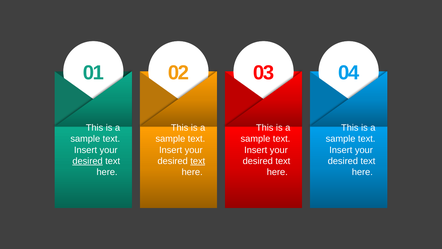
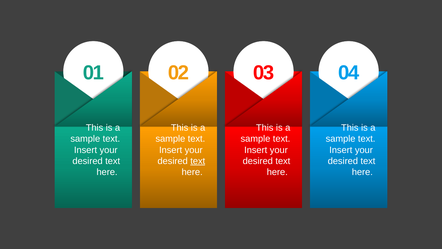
desired at (88, 161) underline: present -> none
